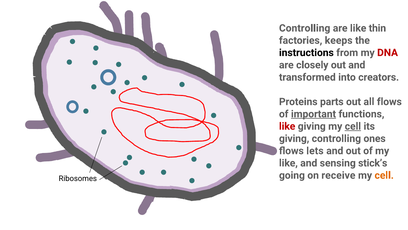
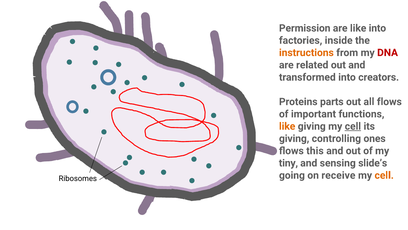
Controlling at (305, 28): Controlling -> Permission
like thin: thin -> into
keeps: keeps -> inside
instructions colour: black -> orange
closely: closely -> related
important underline: present -> none
like at (287, 126) colour: red -> orange
lets: lets -> this
like at (288, 163): like -> tiny
stick’s: stick’s -> slide’s
